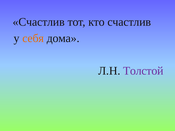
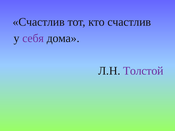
себя colour: orange -> purple
